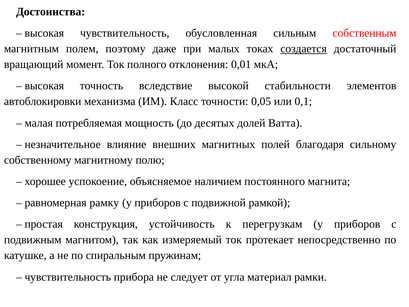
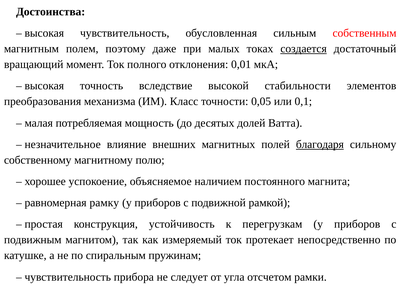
автоблокировки: автоблокировки -> преобразования
благодаря underline: none -> present
материал: материал -> отсчетом
